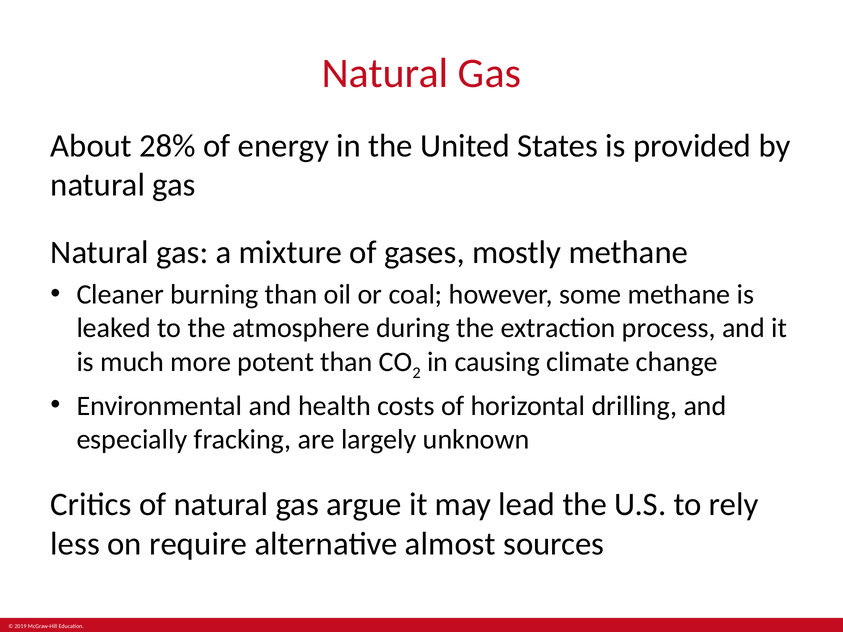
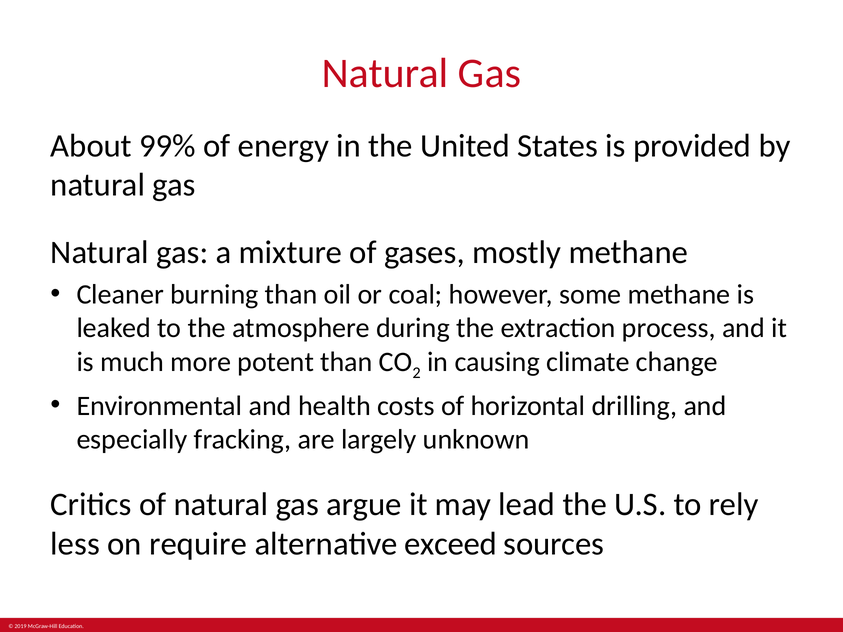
28%: 28% -> 99%
almost: almost -> exceed
